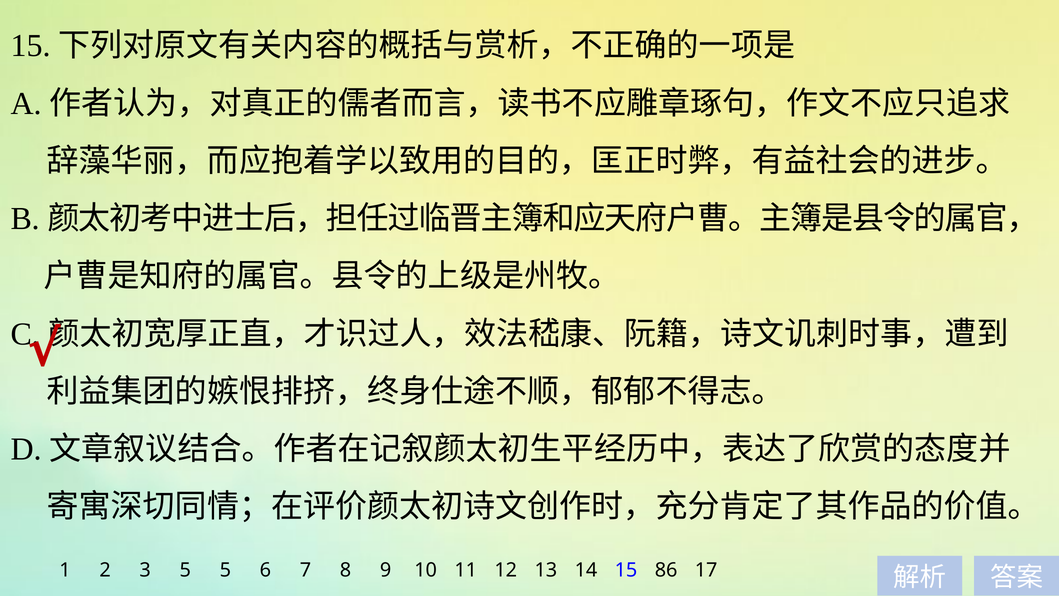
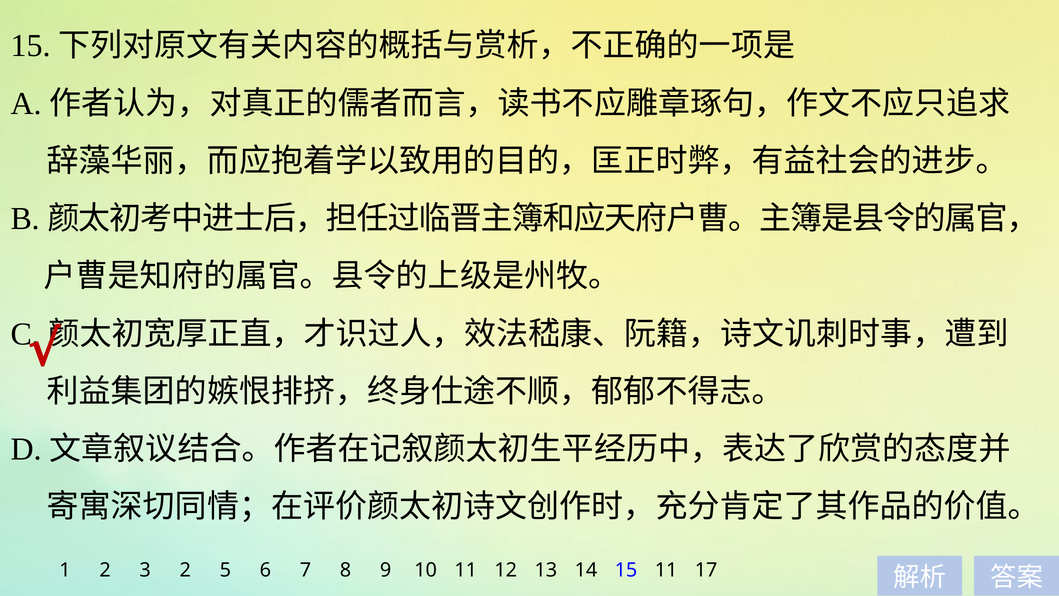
3 5: 5 -> 2
15 86: 86 -> 11
